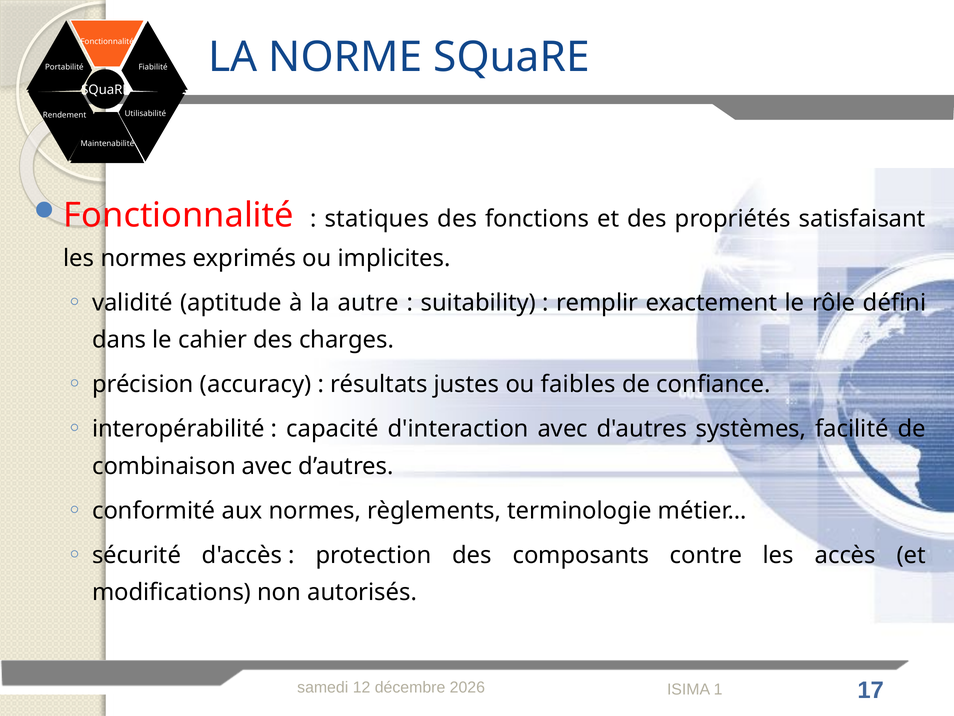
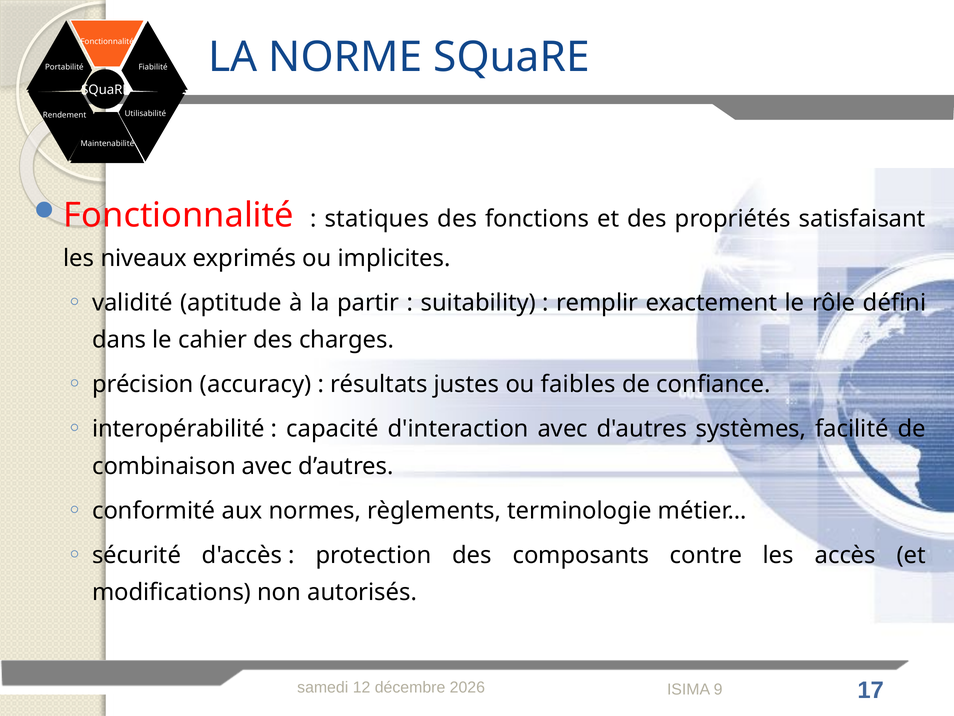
les normes: normes -> niveaux
autre: autre -> partir
1: 1 -> 9
